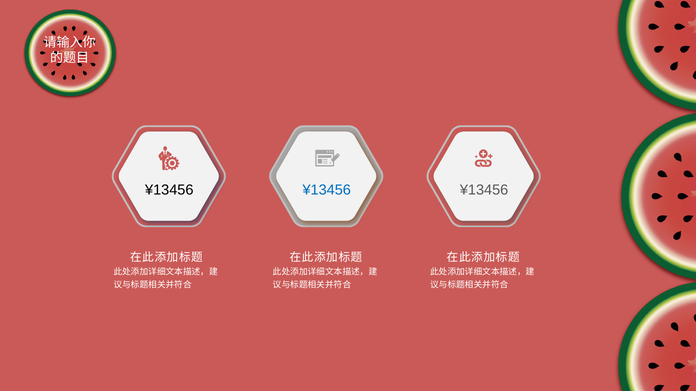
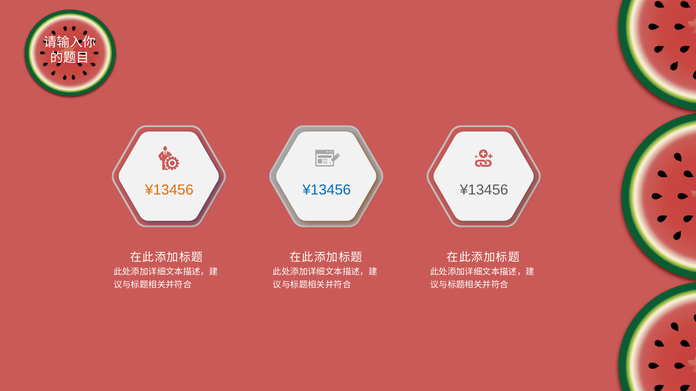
¥13456 at (169, 190) colour: black -> orange
